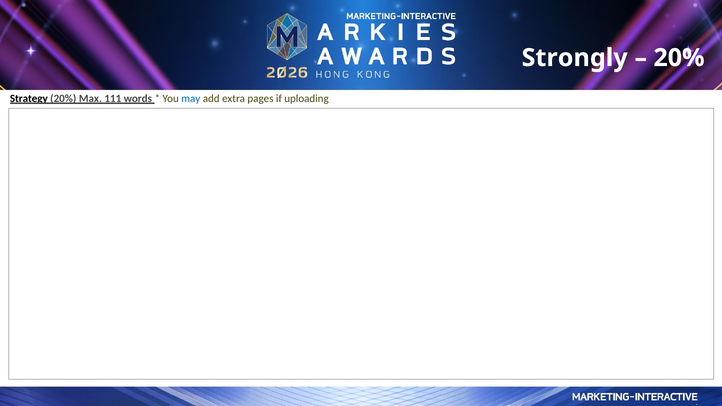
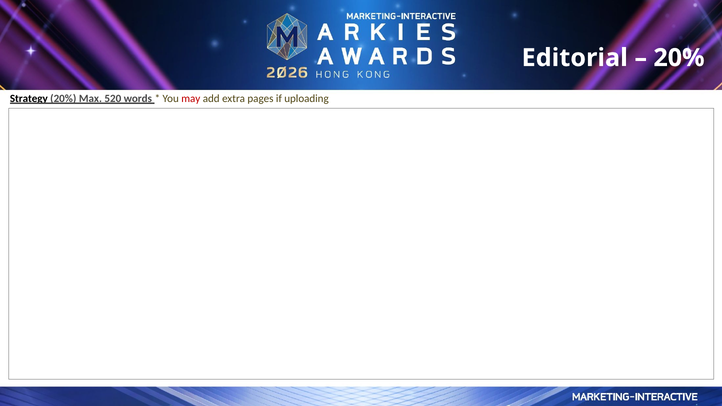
Strongly: Strongly -> Editorial
111: 111 -> 520
may colour: blue -> red
